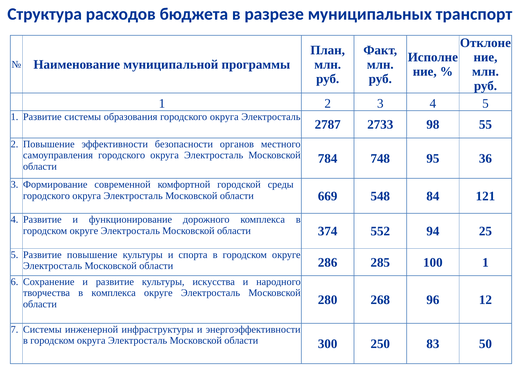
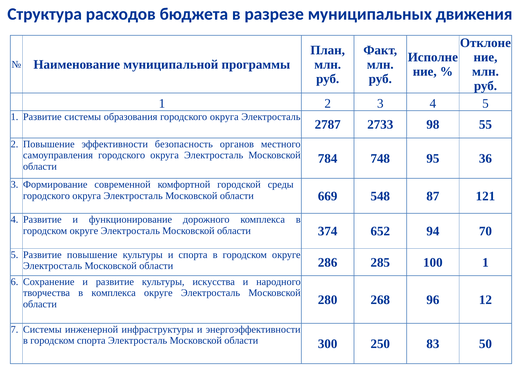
транспорт: транспорт -> движения
безопасности: безопасности -> безопасность
84: 84 -> 87
552: 552 -> 652
25: 25 -> 70
городском округа: округа -> спорта
